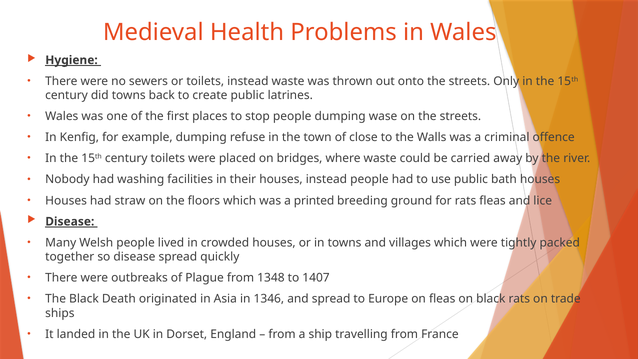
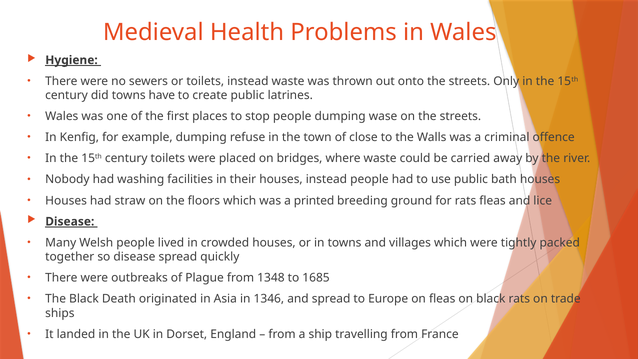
back: back -> have
1407: 1407 -> 1685
